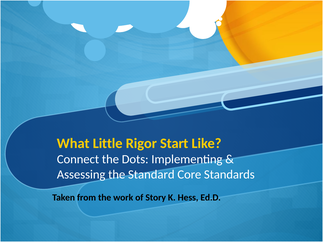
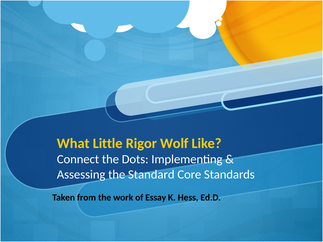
Start: Start -> Wolf
Story: Story -> Essay
